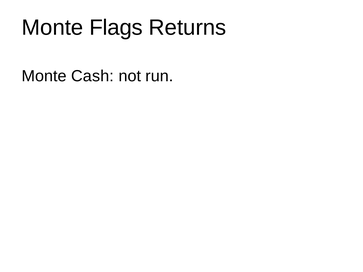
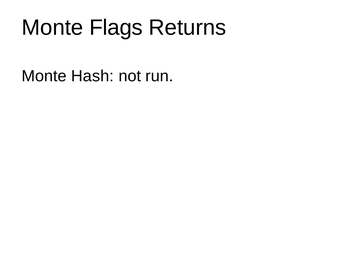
Cash: Cash -> Hash
